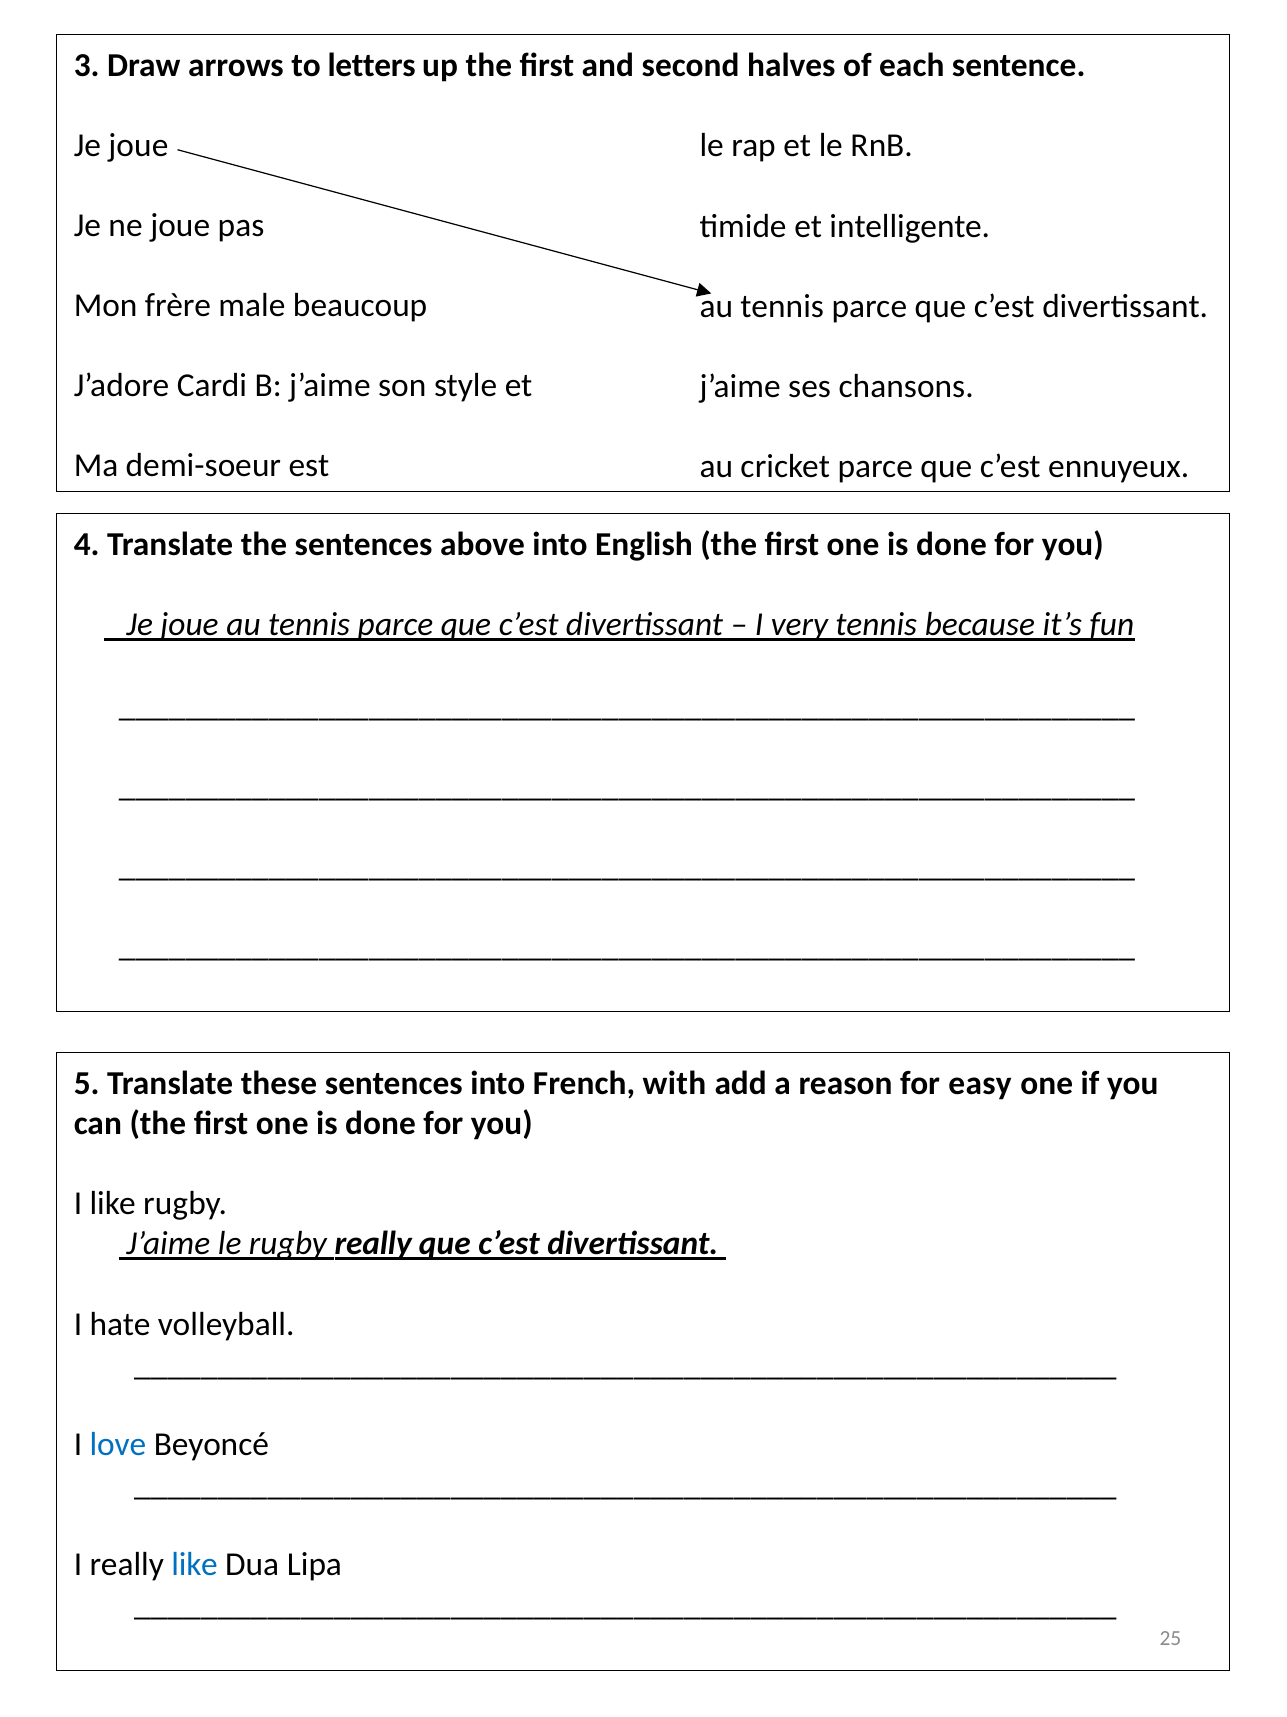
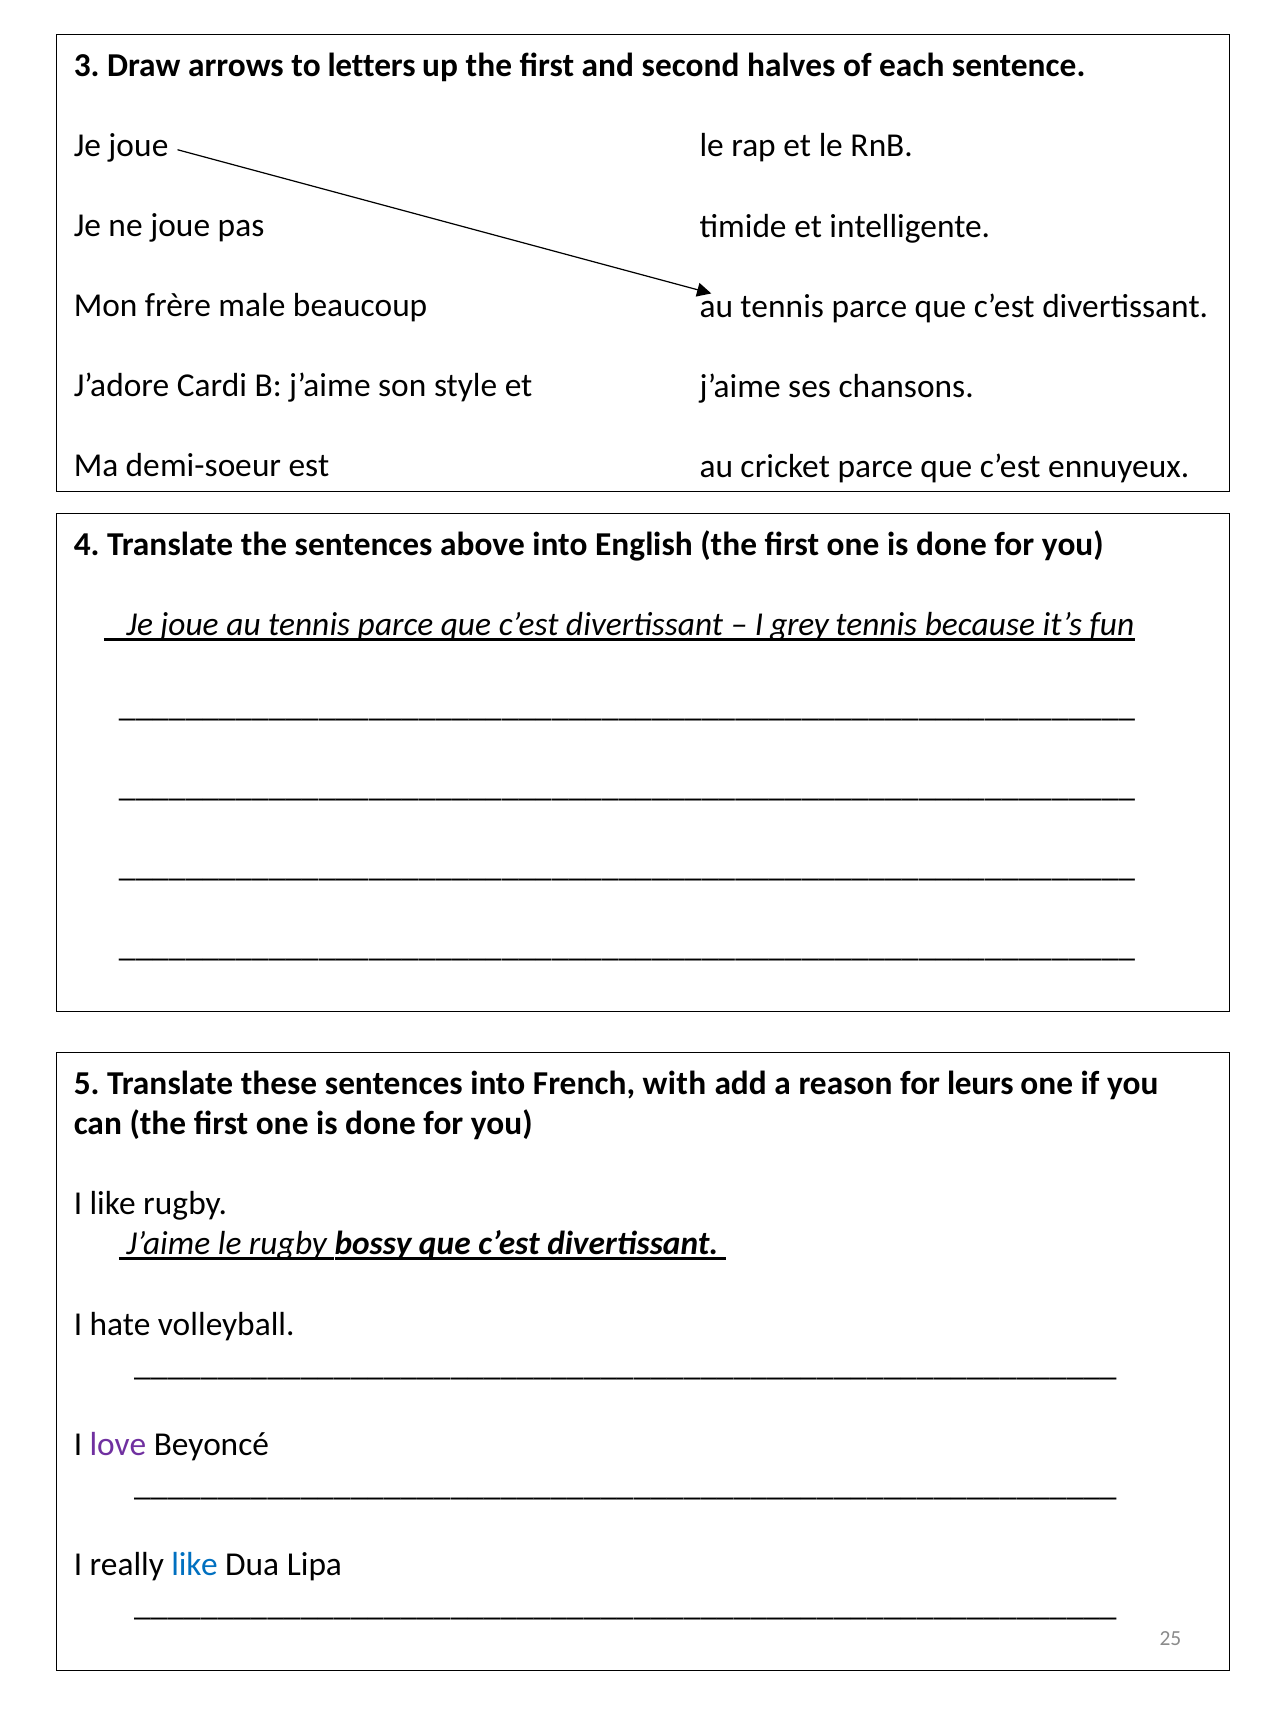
very: very -> grey
easy: easy -> leurs
rugby really: really -> bossy
love colour: blue -> purple
